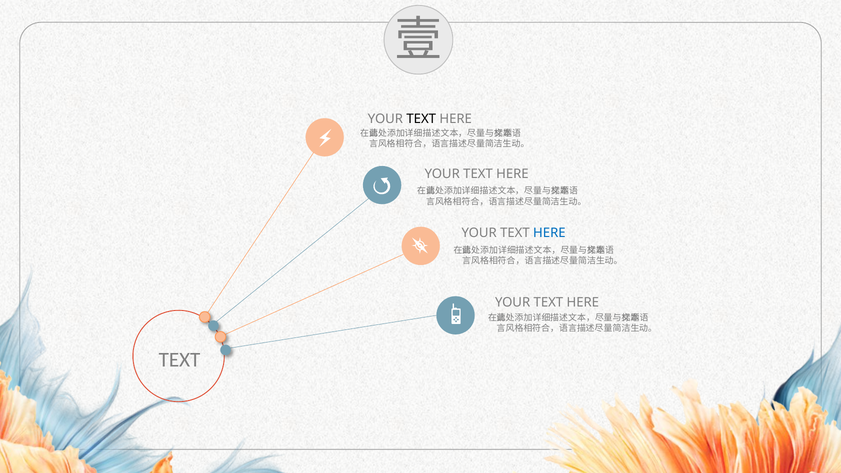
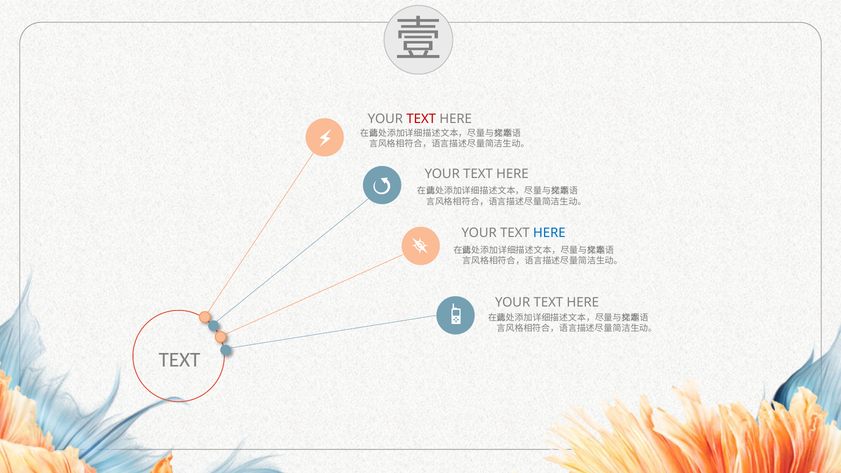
TEXT at (421, 119) colour: black -> red
